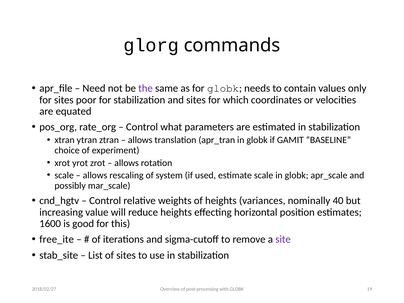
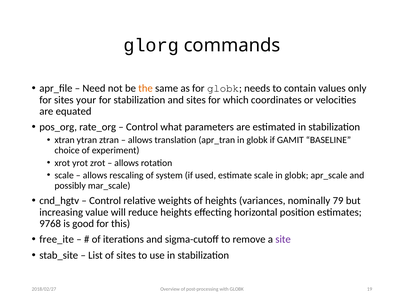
the colour: purple -> orange
poor: poor -> your
40: 40 -> 79
1600: 1600 -> 9768
